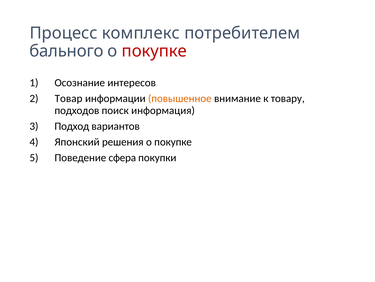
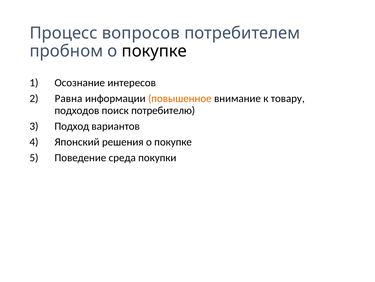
комплекс: комплекс -> вопросов
бального: бального -> пробном
покупке at (154, 51) colour: red -> black
Товар: Товар -> Равна
информация: информация -> потребителю
сфера: сфера -> среда
